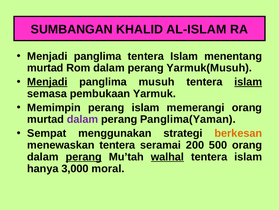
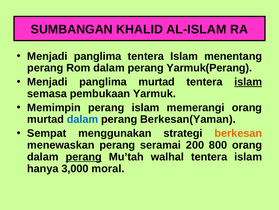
murtad at (45, 68): murtad -> perang
Yarmuk(Musuh: Yarmuk(Musuh -> Yarmuk(Perang
Menjadi at (47, 82) underline: present -> none
panglima musuh: musuh -> murtad
dalam at (83, 119) colour: purple -> blue
Panglima(Yaman: Panglima(Yaman -> Berkesan(Yaman
menewaskan tentera: tentera -> perang
500: 500 -> 800
walhal underline: present -> none
